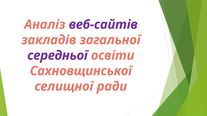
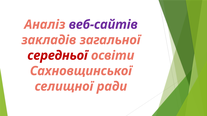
середньої colour: purple -> red
